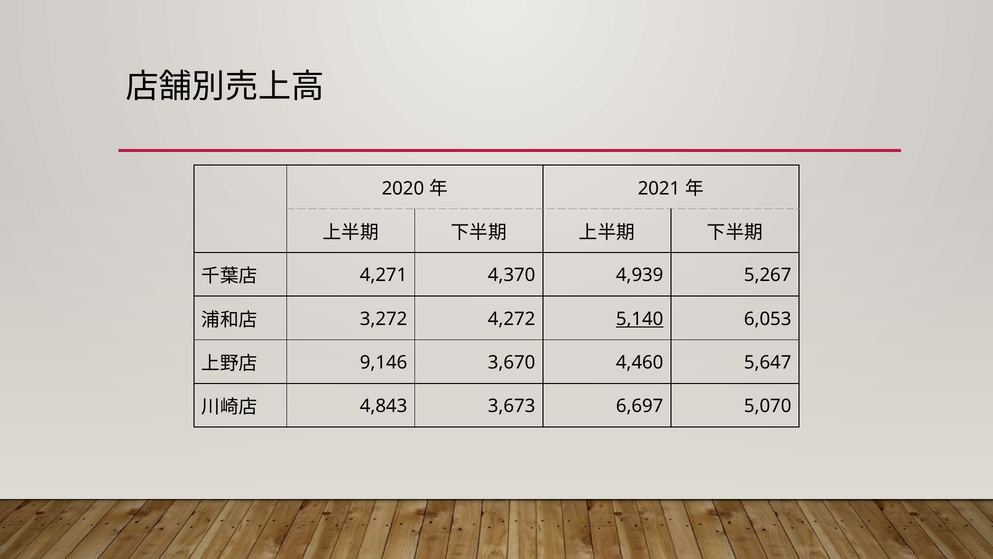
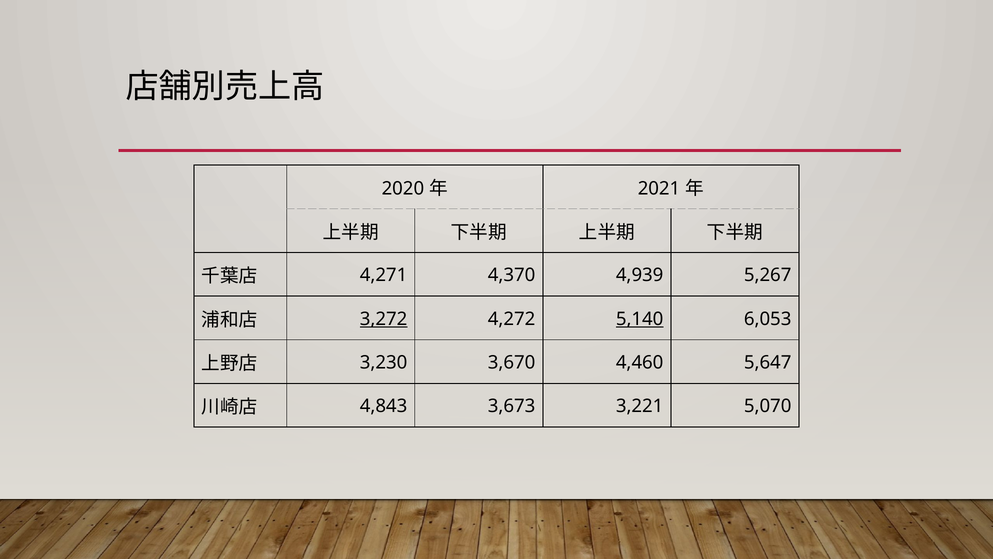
3,272 underline: none -> present
9,146: 9,146 -> 3,230
6,697: 6,697 -> 3,221
